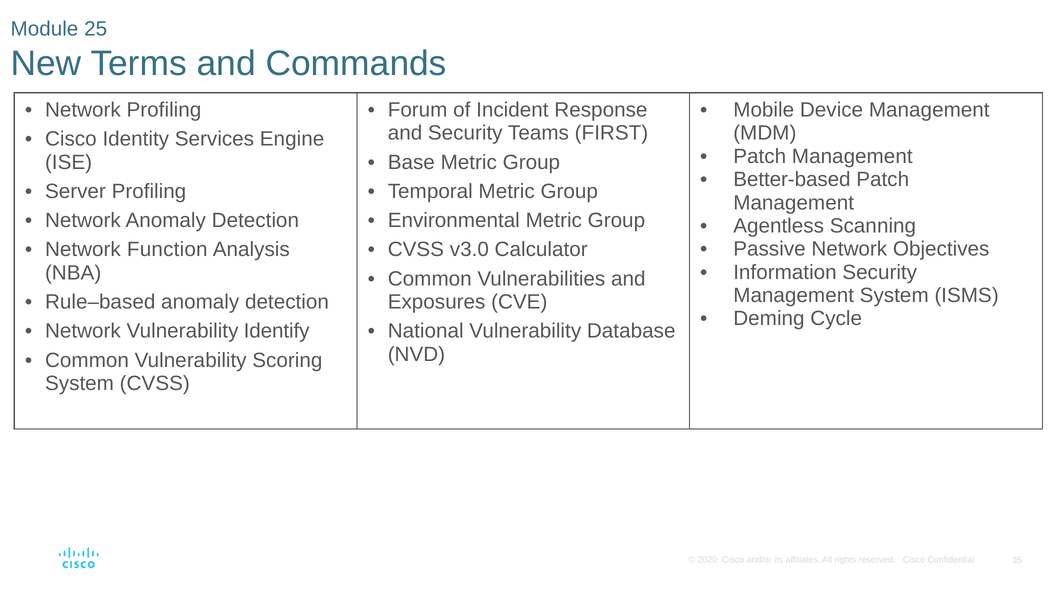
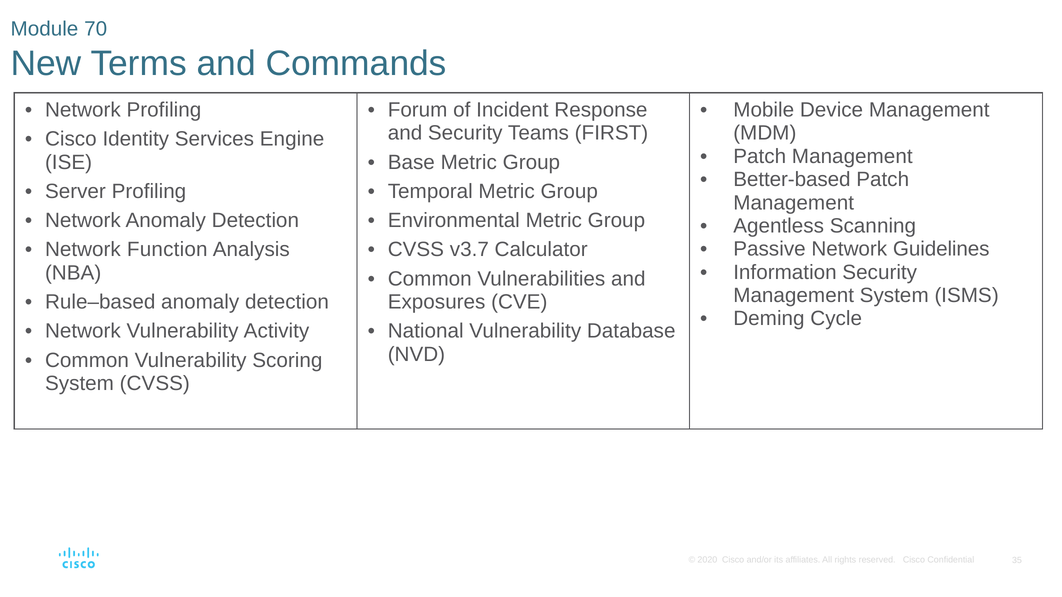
25: 25 -> 70
Objectives: Objectives -> Guidelines
v3.0: v3.0 -> v3.7
Identify: Identify -> Activity
